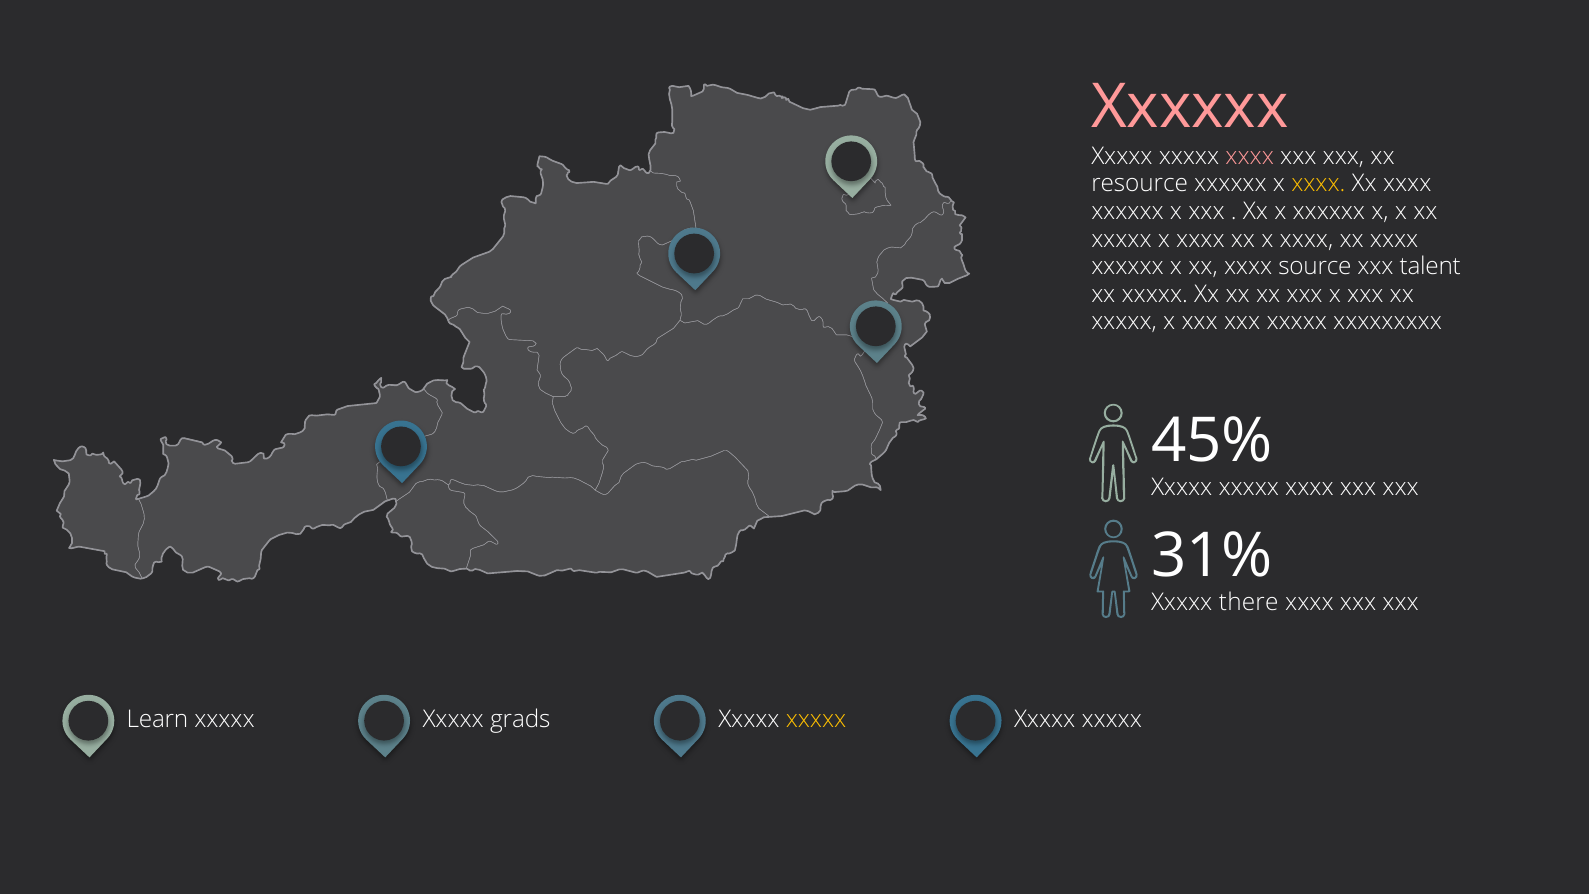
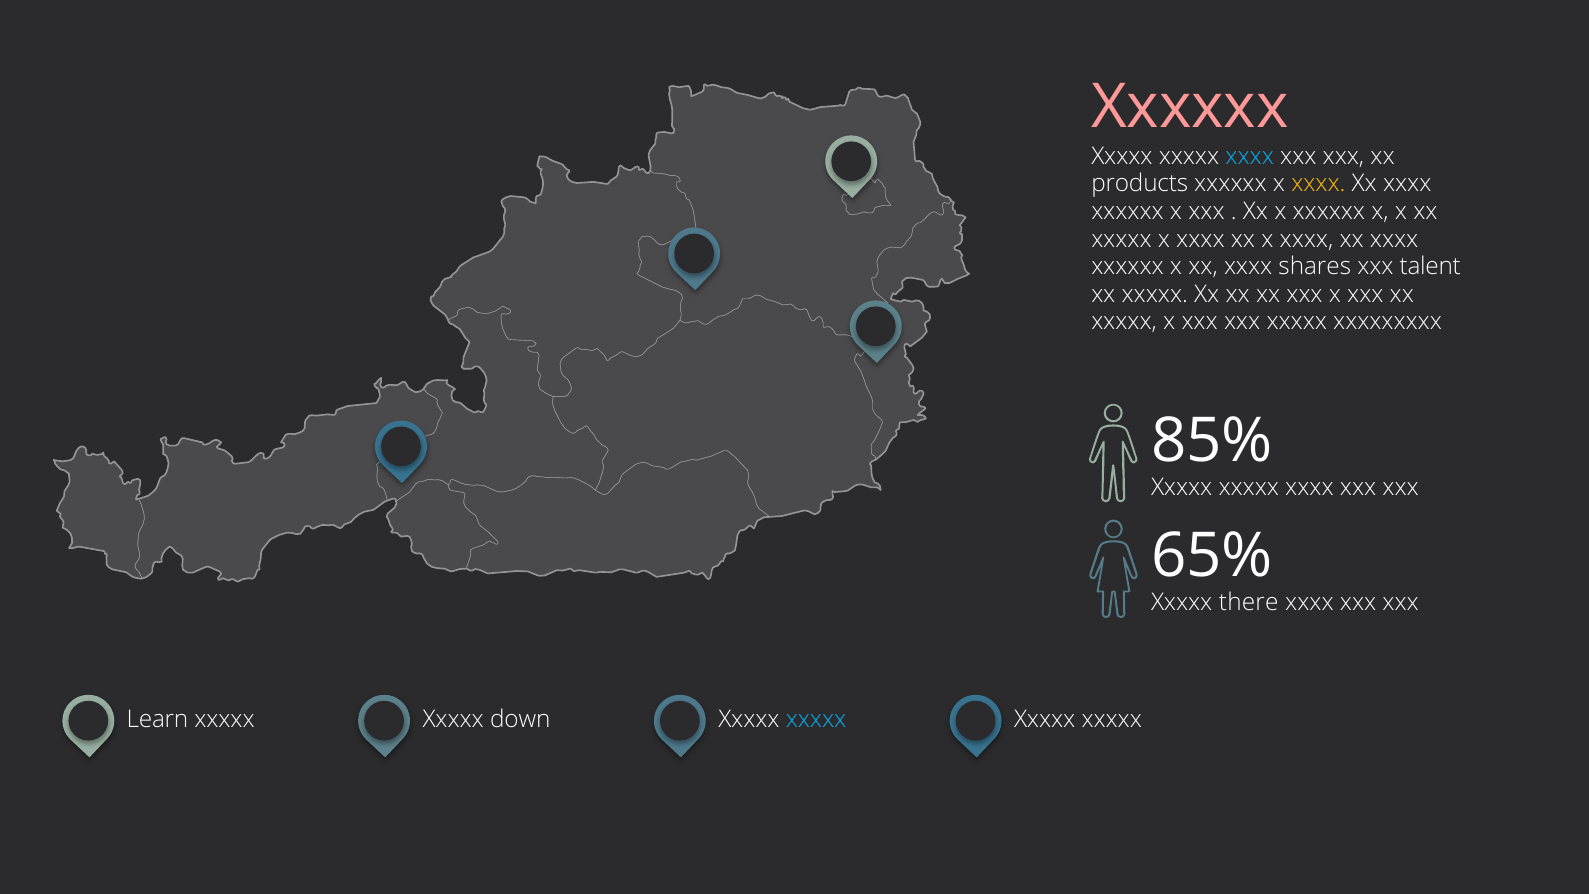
xxxx at (1250, 156) colour: pink -> light blue
resource: resource -> products
source: source -> shares
45%: 45% -> 85%
31%: 31% -> 65%
grads: grads -> down
xxxxx at (816, 719) colour: yellow -> light blue
